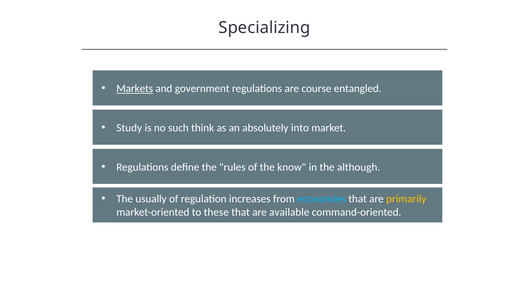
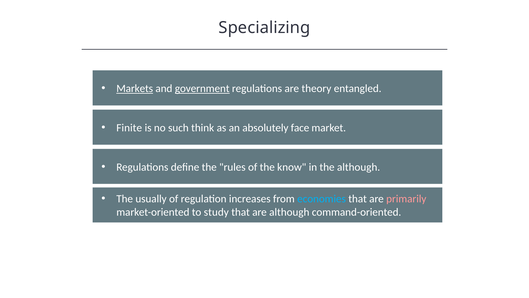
government underline: none -> present
course: course -> theory
Study: Study -> Finite
into: into -> face
primarily colour: yellow -> pink
these: these -> study
are available: available -> although
